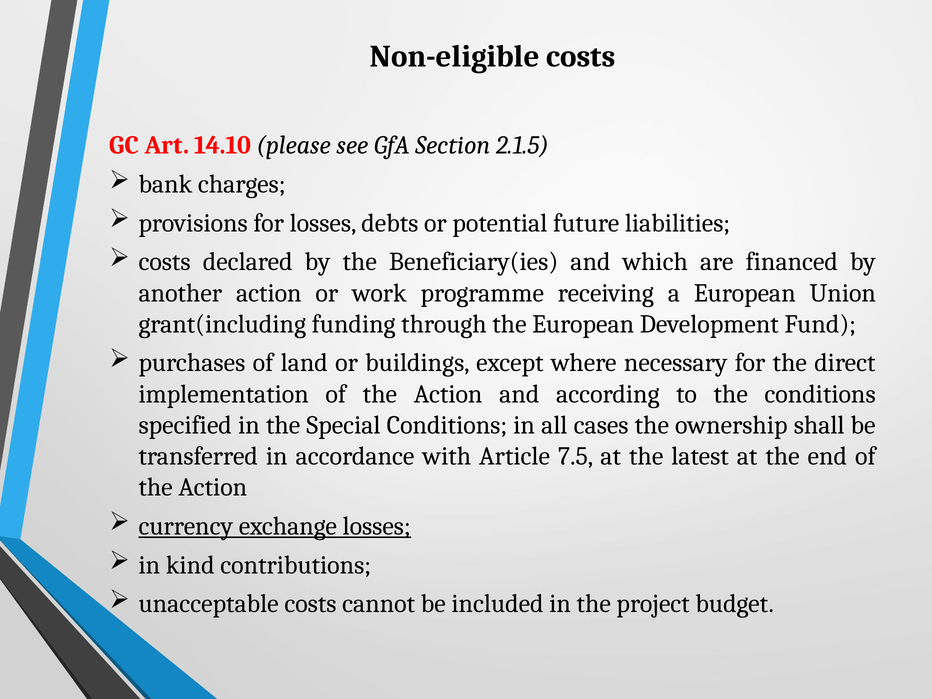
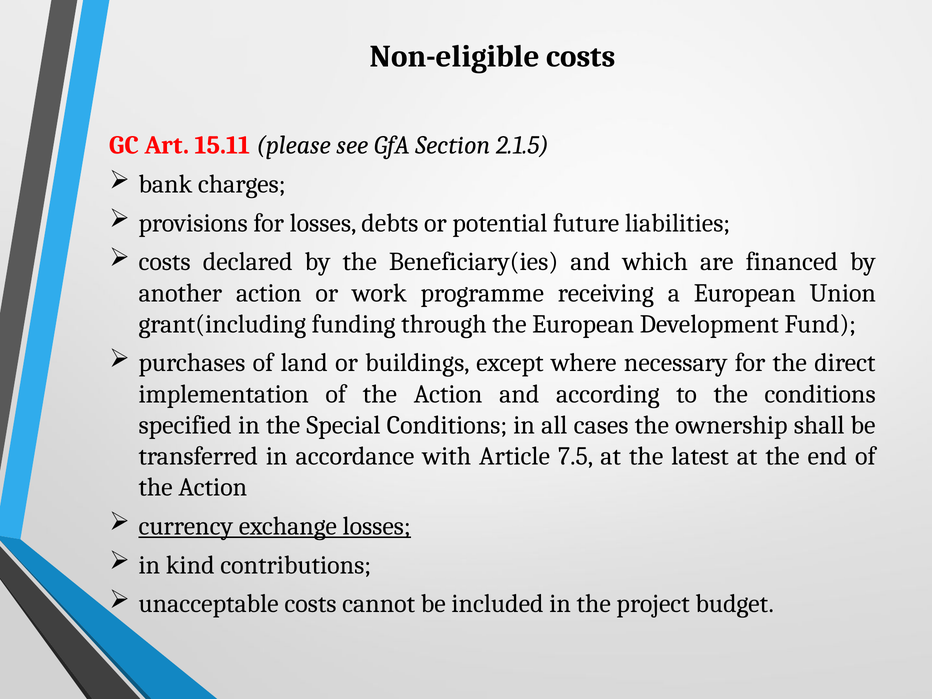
14.10: 14.10 -> 15.11
